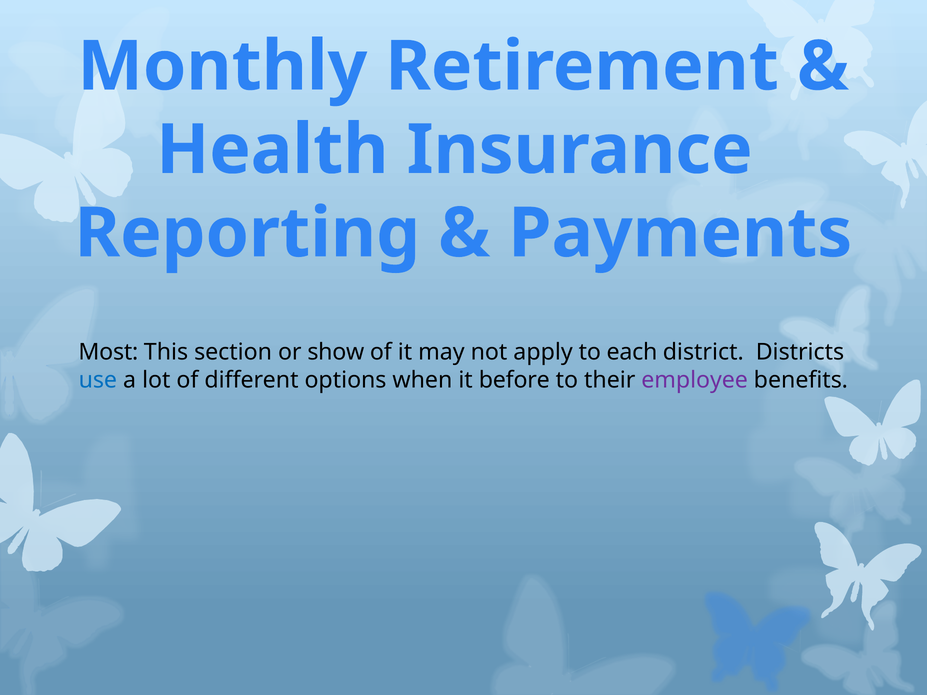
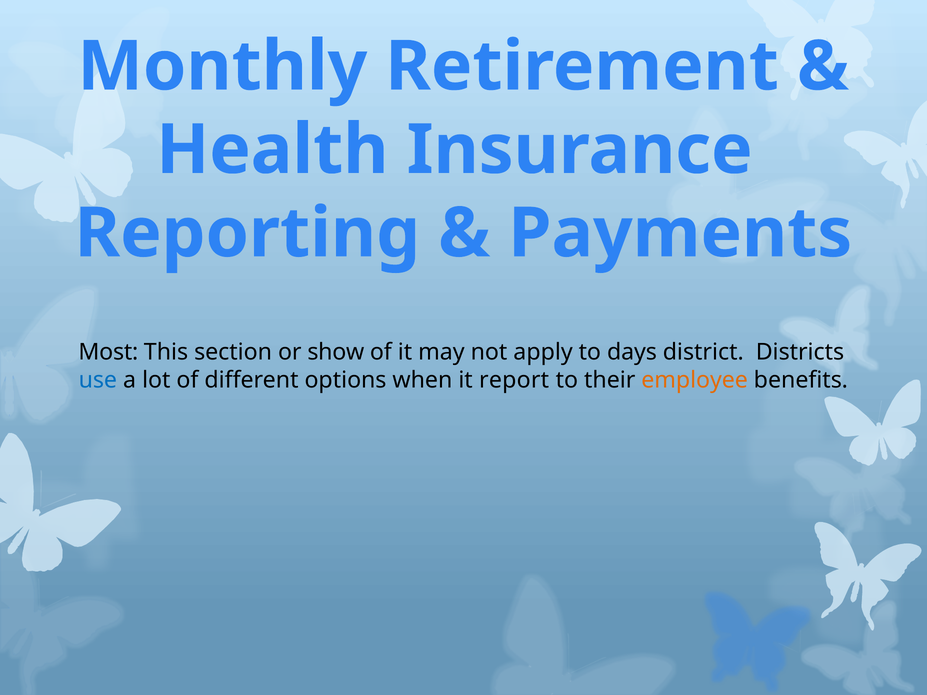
each: each -> days
before: before -> report
employee colour: purple -> orange
